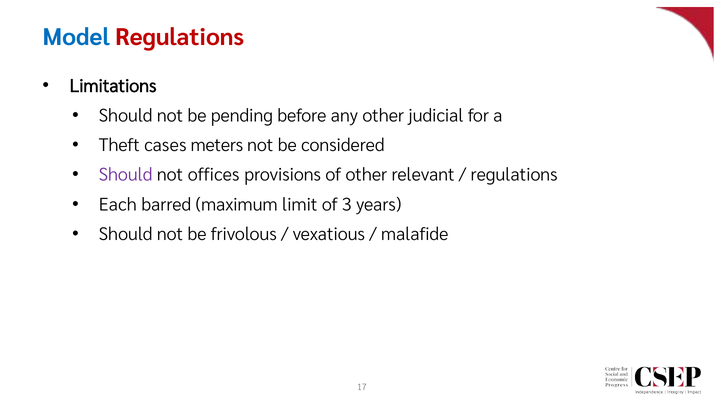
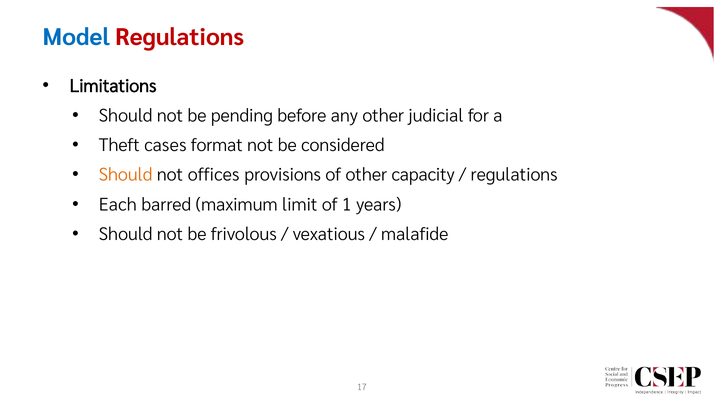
meters: meters -> format
Should at (126, 175) colour: purple -> orange
relevant: relevant -> capacity
3: 3 -> 1
